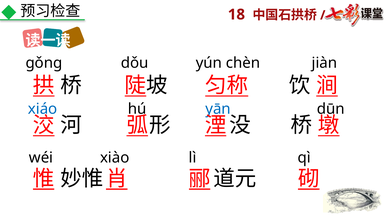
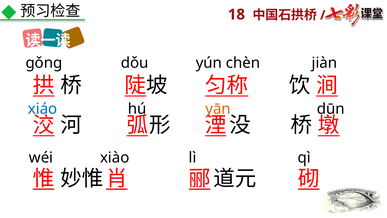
yān colour: blue -> orange
